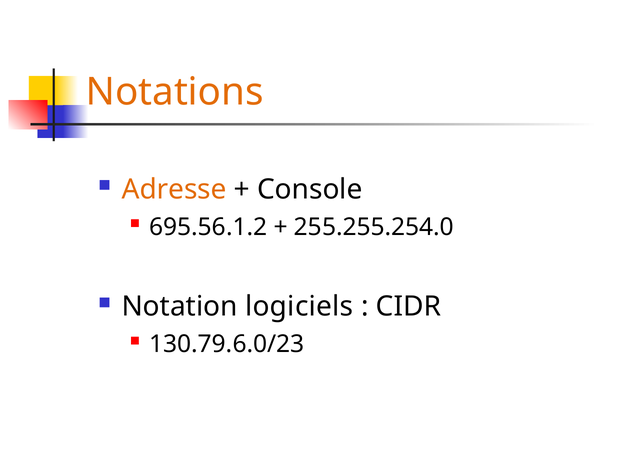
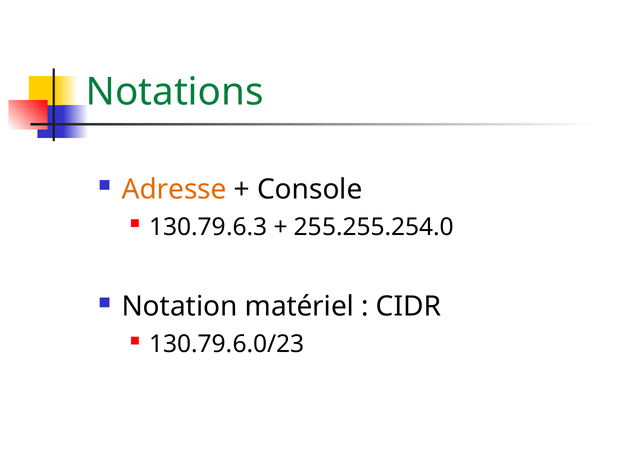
Notations colour: orange -> green
695.56.1.2: 695.56.1.2 -> 130.79.6.3
logiciels: logiciels -> matériel
